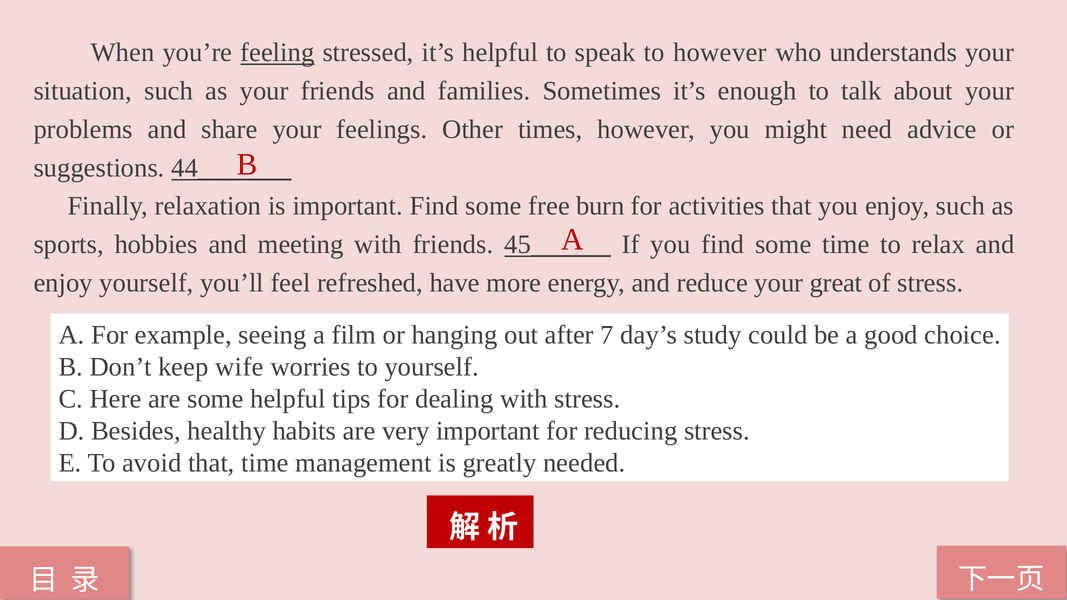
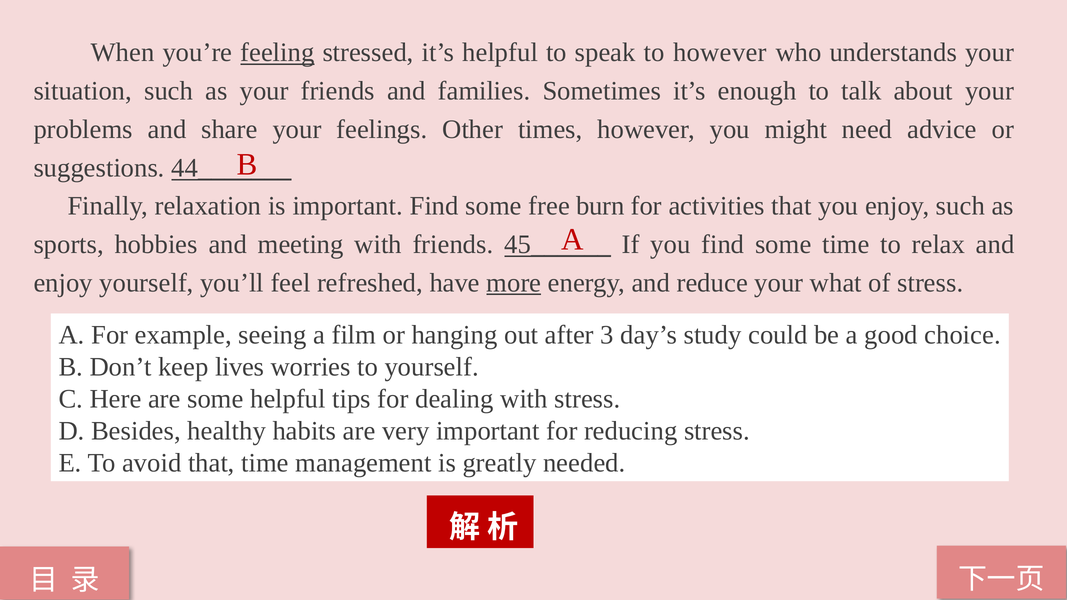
more underline: none -> present
great: great -> what
7: 7 -> 3
wife: wife -> lives
